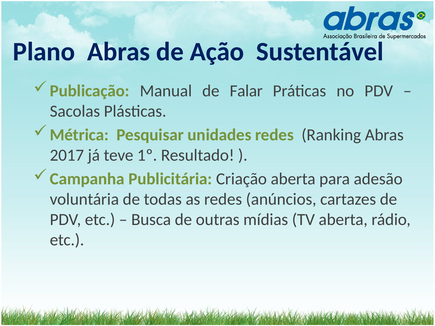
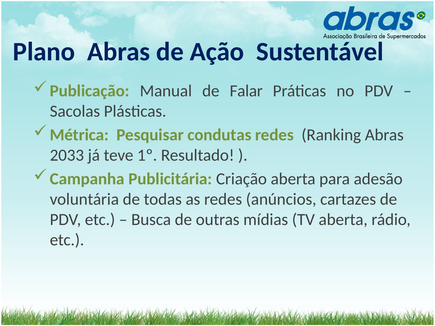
unidades: unidades -> condutas
2017: 2017 -> 2033
